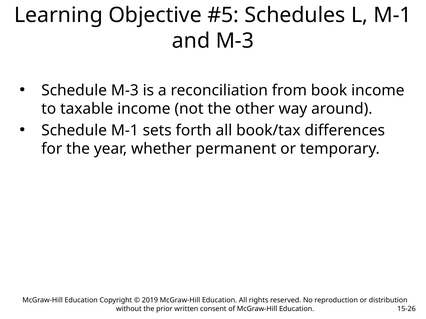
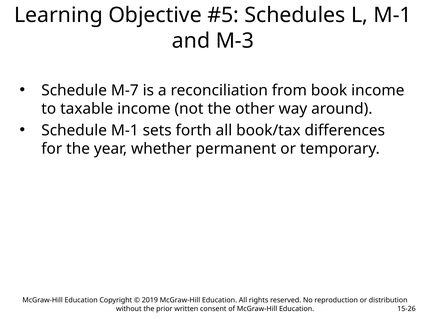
Schedule M-3: M-3 -> M-7
